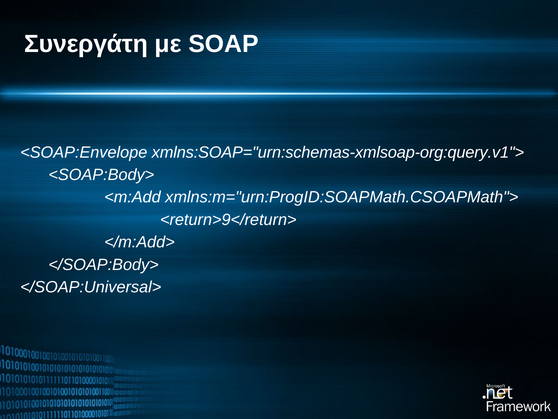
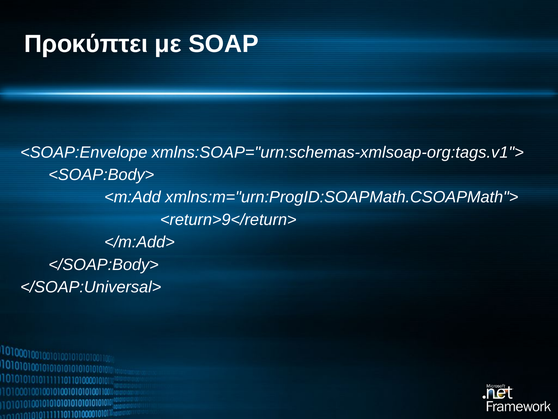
Συνεργάτη: Συνεργάτη -> Προκύπτει
xmlns:SOAP="urn:schemas-xmlsoap-org:query.v1">: xmlns:SOAP="urn:schemas-xmlsoap-org:query.v1"> -> xmlns:SOAP="urn:schemas-xmlsoap-org:tags.v1">
